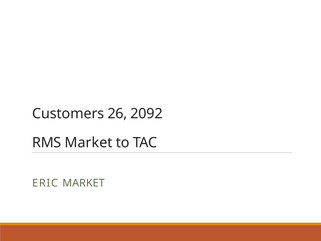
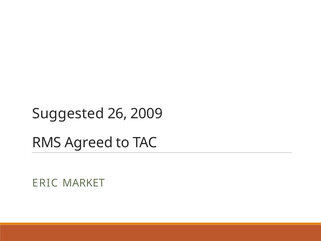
Customers: Customers -> Suggested
2092: 2092 -> 2009
RMS Market: Market -> Agreed
